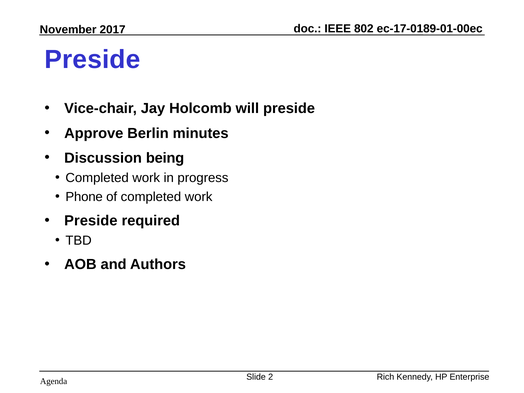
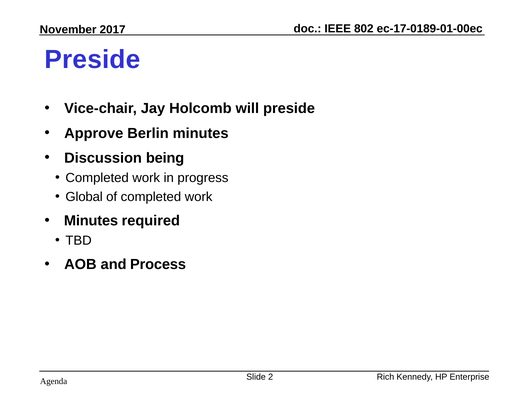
Phone: Phone -> Global
Preside at (91, 221): Preside -> Minutes
Authors: Authors -> Process
